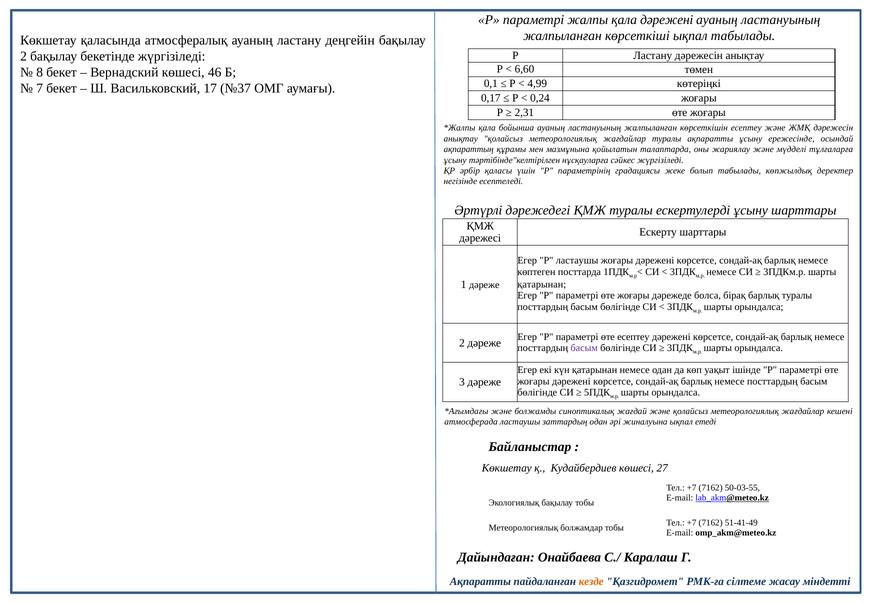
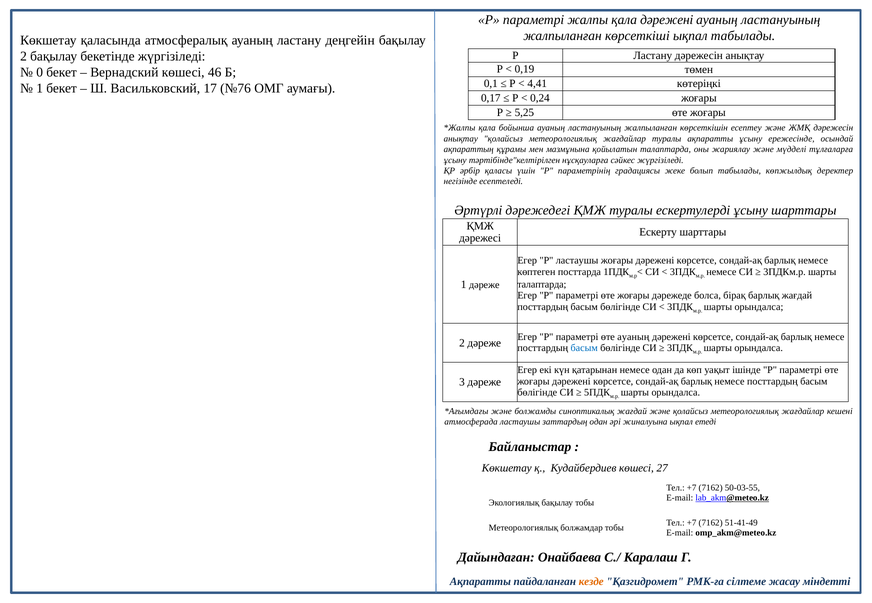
6,60: 6,60 -> 0,19
8: 8 -> 0
4,99: 4,99 -> 4,41
7 at (40, 89): 7 -> 1
№37: №37 -> №76
2,31: 2,31 -> 5,25
қатарынан at (542, 285): қатарынан -> талаптарда
барлық туралы: туралы -> жағдай
өте есептеу: есептеу -> ауаның
басым at (584, 348) colour: purple -> blue
